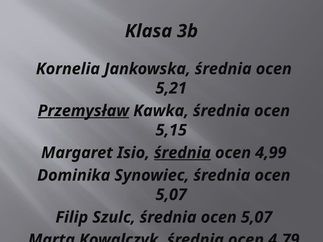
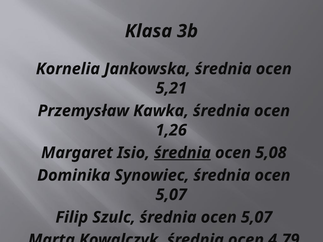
Przemysław underline: present -> none
5,15: 5,15 -> 1,26
4,99: 4,99 -> 5,08
